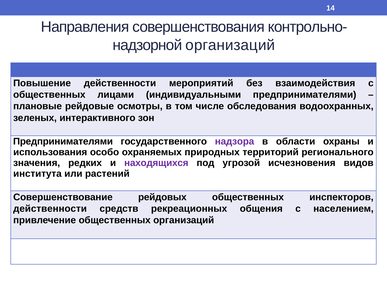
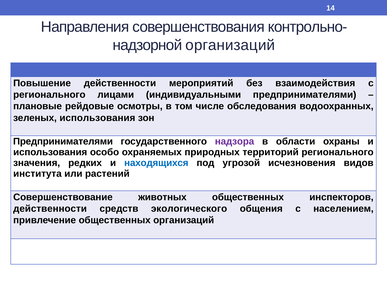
общественных at (49, 95): общественных -> регионального
зеленых интерактивного: интерактивного -> использования
находящихся colour: purple -> blue
рейдовых: рейдовых -> животных
рекреационных: рекреационных -> экологического
